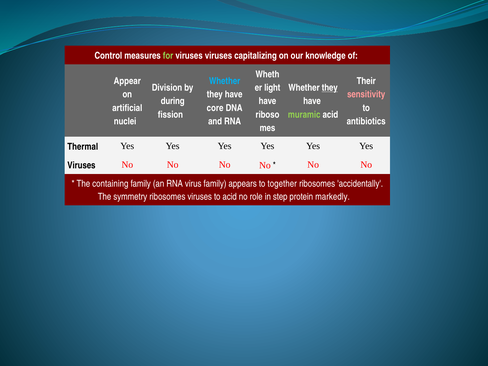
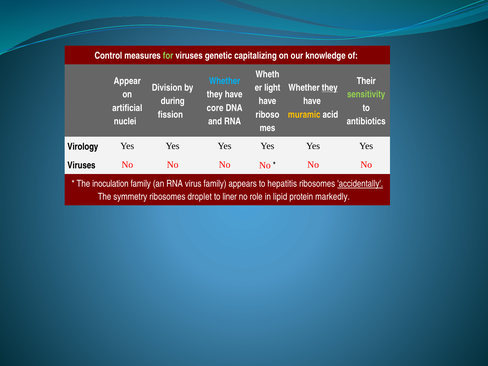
viruses viruses: viruses -> genetic
sensitivity colour: pink -> light green
muramic colour: light green -> yellow
Thermal: Thermal -> Virology
containing: containing -> inoculation
together: together -> hepatitis
accidentally underline: none -> present
ribosomes viruses: viruses -> droplet
to acid: acid -> liner
step: step -> lipid
